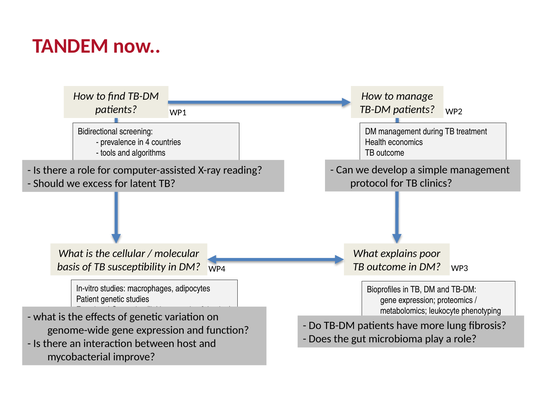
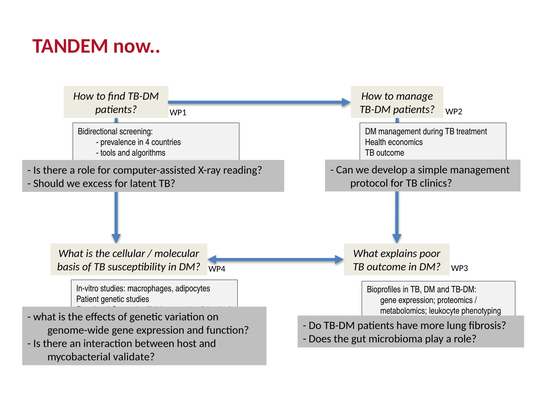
improve: improve -> validate
